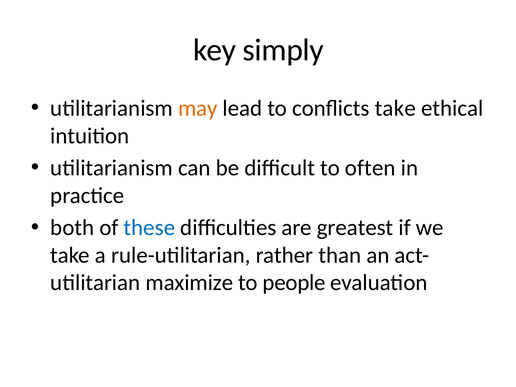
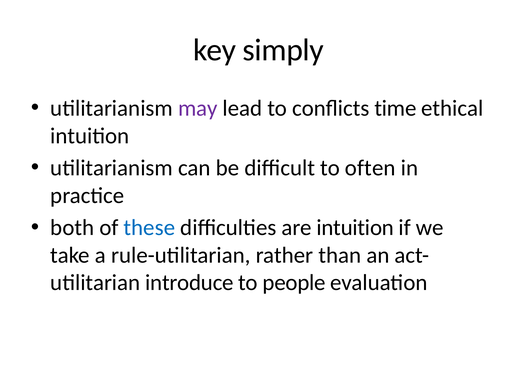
may colour: orange -> purple
conflicts take: take -> time
are greatest: greatest -> intuition
maximize: maximize -> introduce
